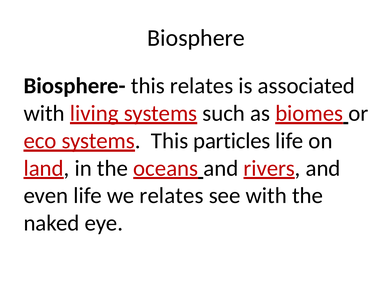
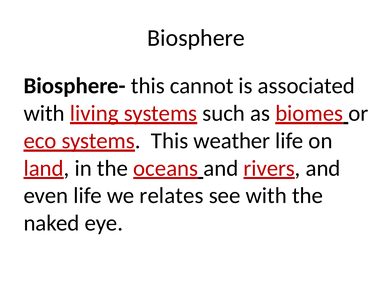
this relates: relates -> cannot
particles: particles -> weather
